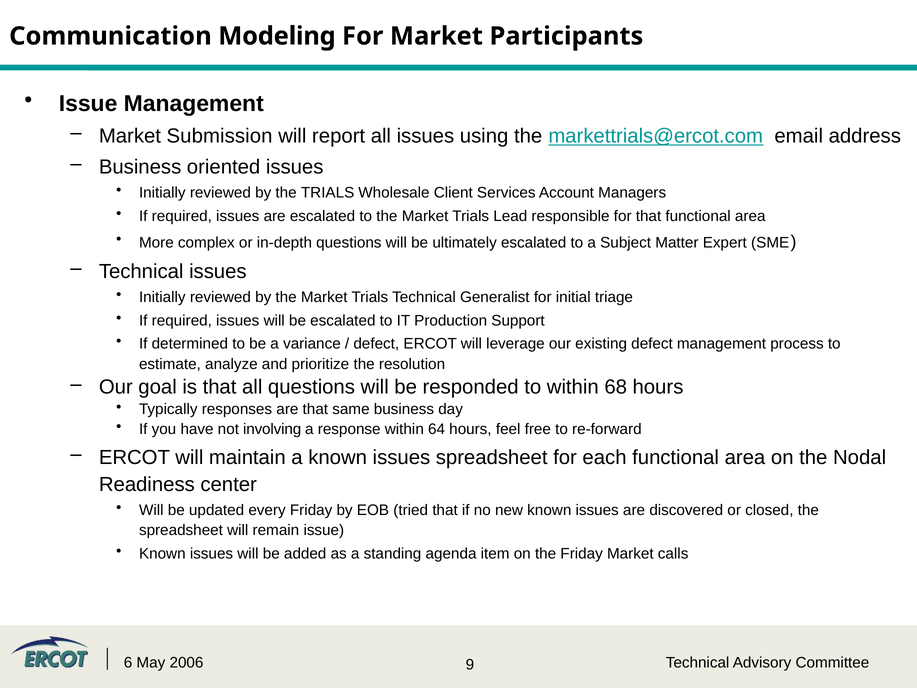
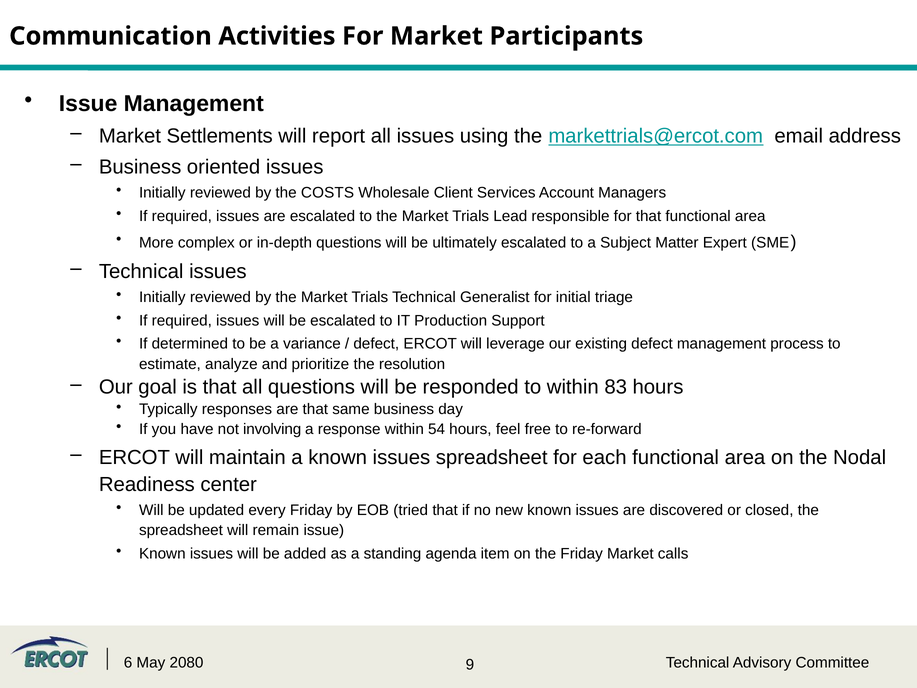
Modeling: Modeling -> Activities
Submission: Submission -> Settlements
the TRIALS: TRIALS -> COSTS
68: 68 -> 83
64: 64 -> 54
2006: 2006 -> 2080
